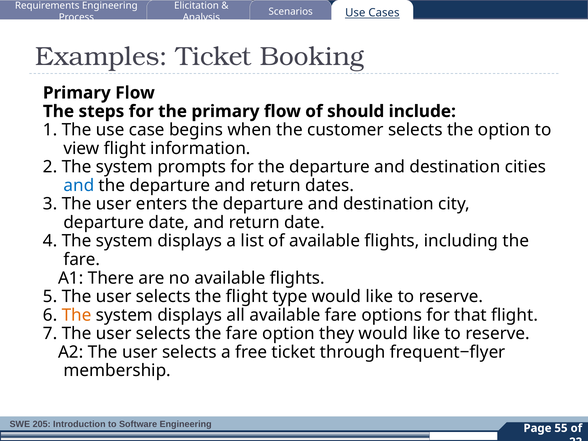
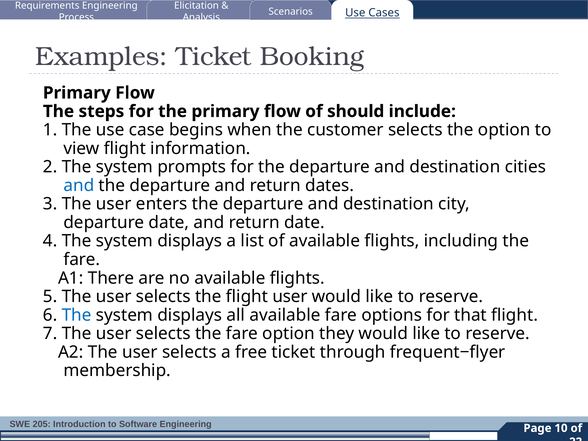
flight type: type -> user
The at (77, 315) colour: orange -> blue
55: 55 -> 10
